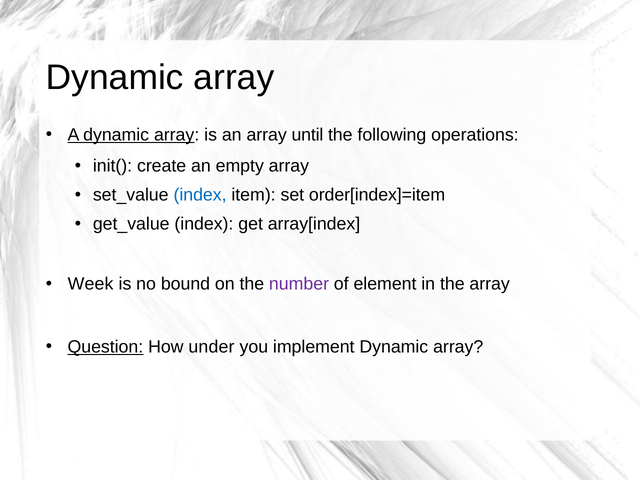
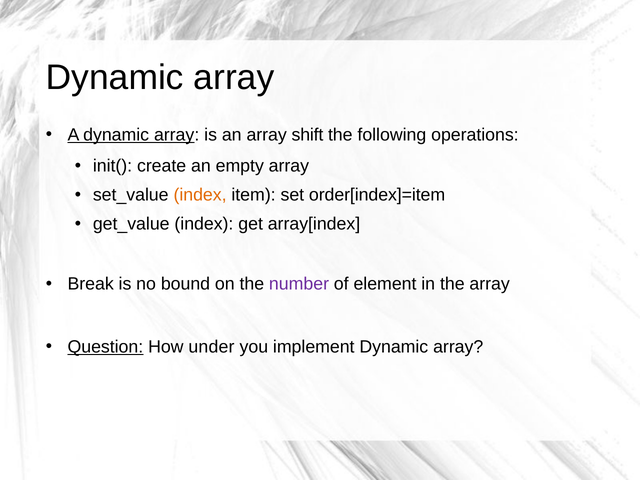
until: until -> shift
index at (200, 195) colour: blue -> orange
Week: Week -> Break
